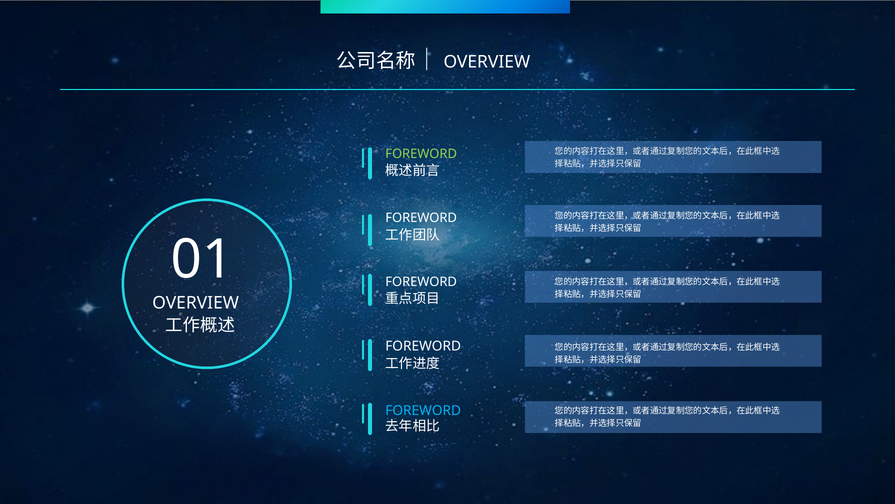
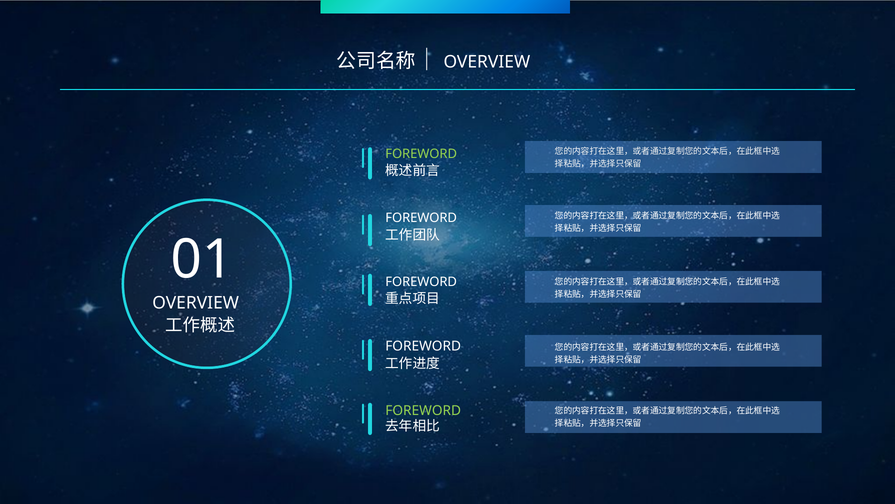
FOREWORD at (423, 410) colour: light blue -> light green
